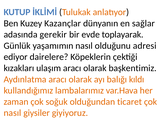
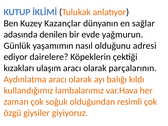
gerekir: gerekir -> denilen
toplayarak: toplayarak -> yağmurun
başkentimiz: başkentimiz -> parçalarının
ticaret: ticaret -> resimli
nasıl at (12, 113): nasıl -> özgü
